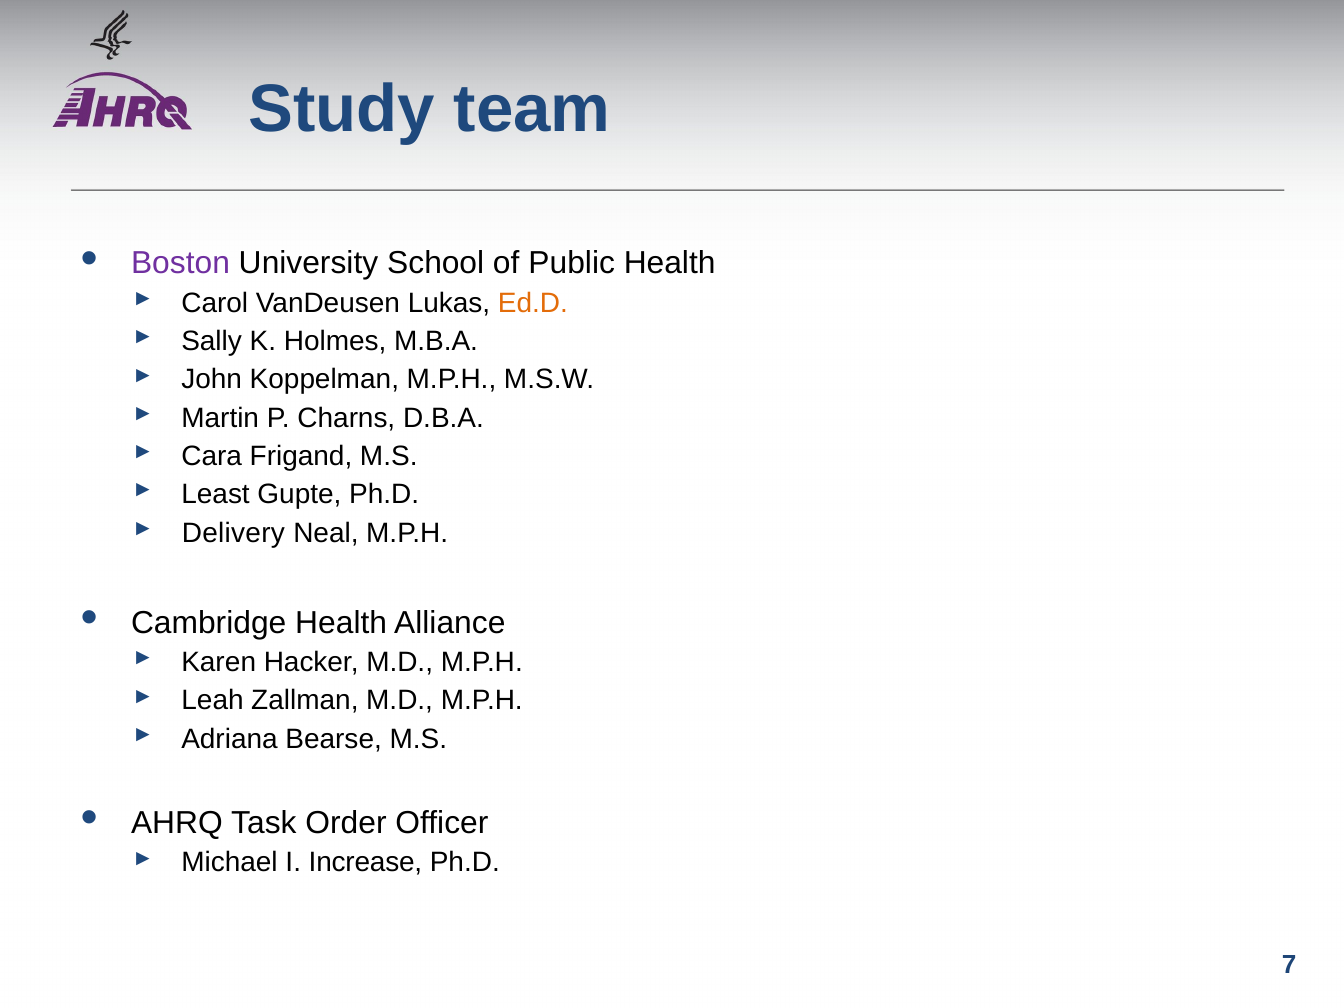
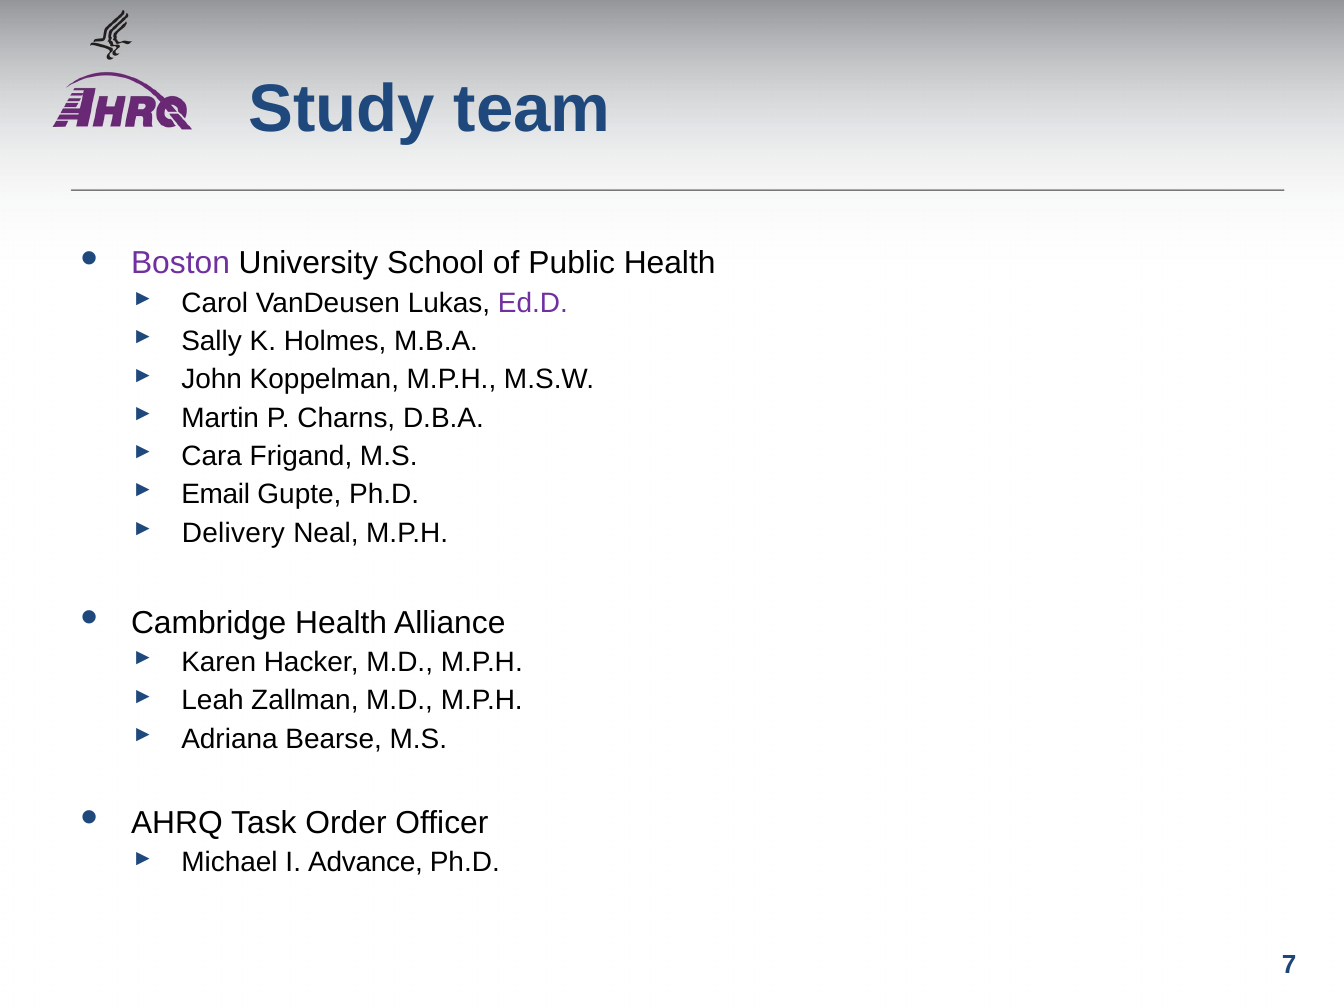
Ed.D colour: orange -> purple
Least: Least -> Email
Increase: Increase -> Advance
